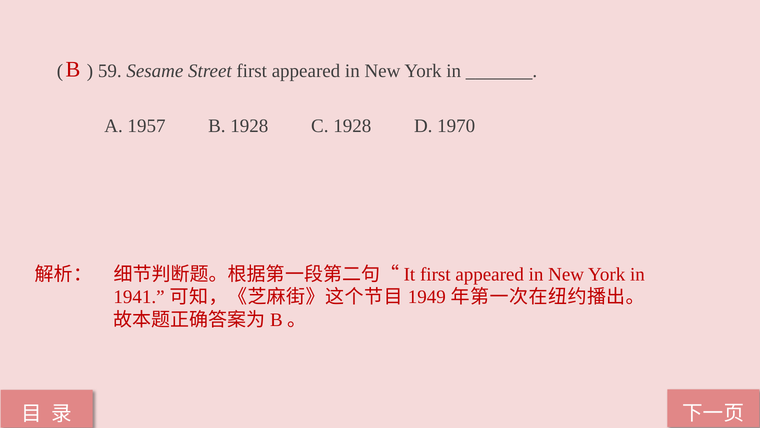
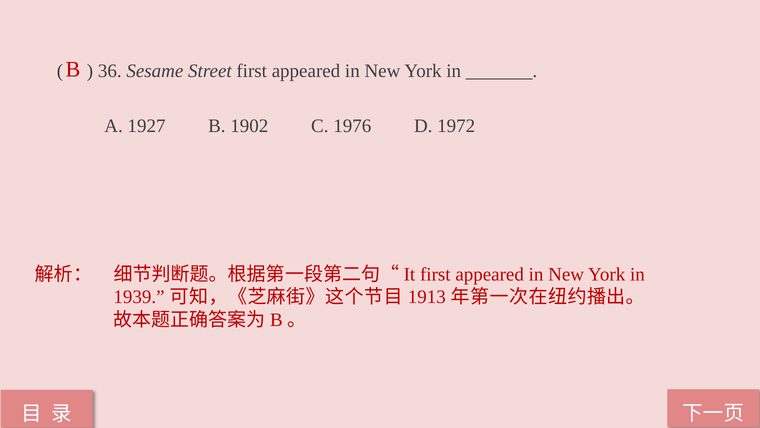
59: 59 -> 36
1957: 1957 -> 1927
B 1928: 1928 -> 1902
C 1928: 1928 -> 1976
1970: 1970 -> 1972
1941: 1941 -> 1939
1949: 1949 -> 1913
